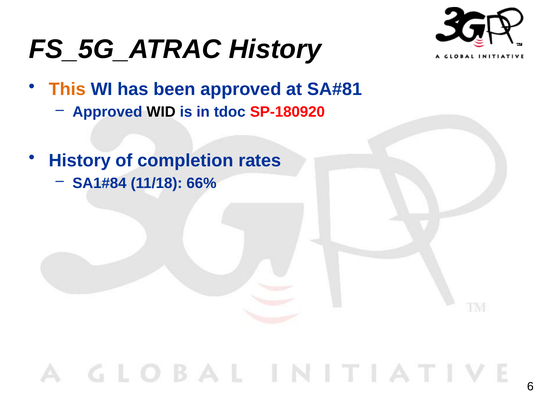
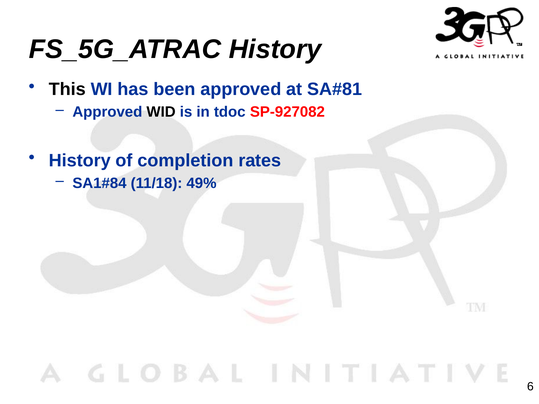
This colour: orange -> black
SP-180920: SP-180920 -> SP-927082
66%: 66% -> 49%
